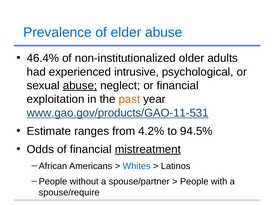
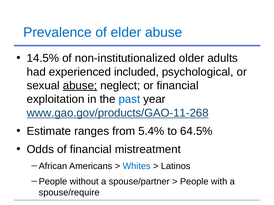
46.4%: 46.4% -> 14.5%
intrusive: intrusive -> included
past colour: orange -> blue
www.gao.gov/products/GAO-11-531: www.gao.gov/products/GAO-11-531 -> www.gao.gov/products/GAO-11-268
4.2%: 4.2% -> 5.4%
94.5%: 94.5% -> 64.5%
mistreatment underline: present -> none
